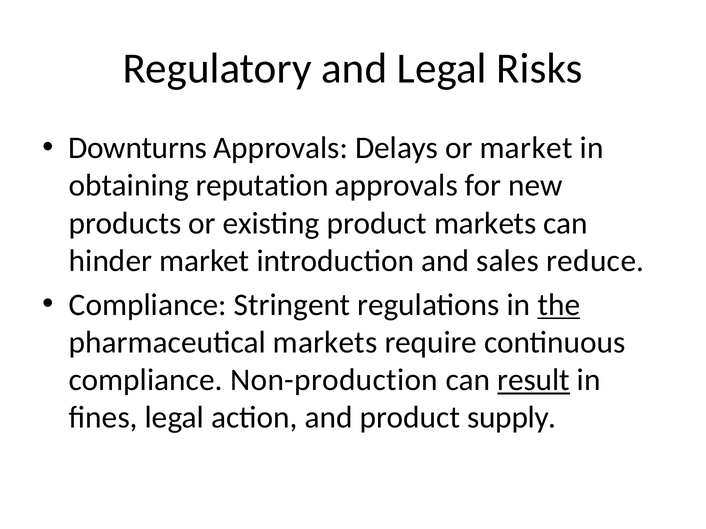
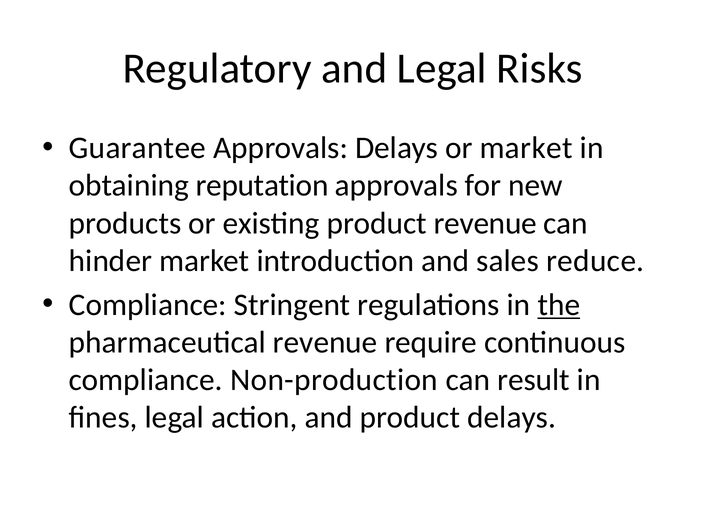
Downturns: Downturns -> Guarantee
product markets: markets -> revenue
pharmaceutical markets: markets -> revenue
result underline: present -> none
product supply: supply -> delays
